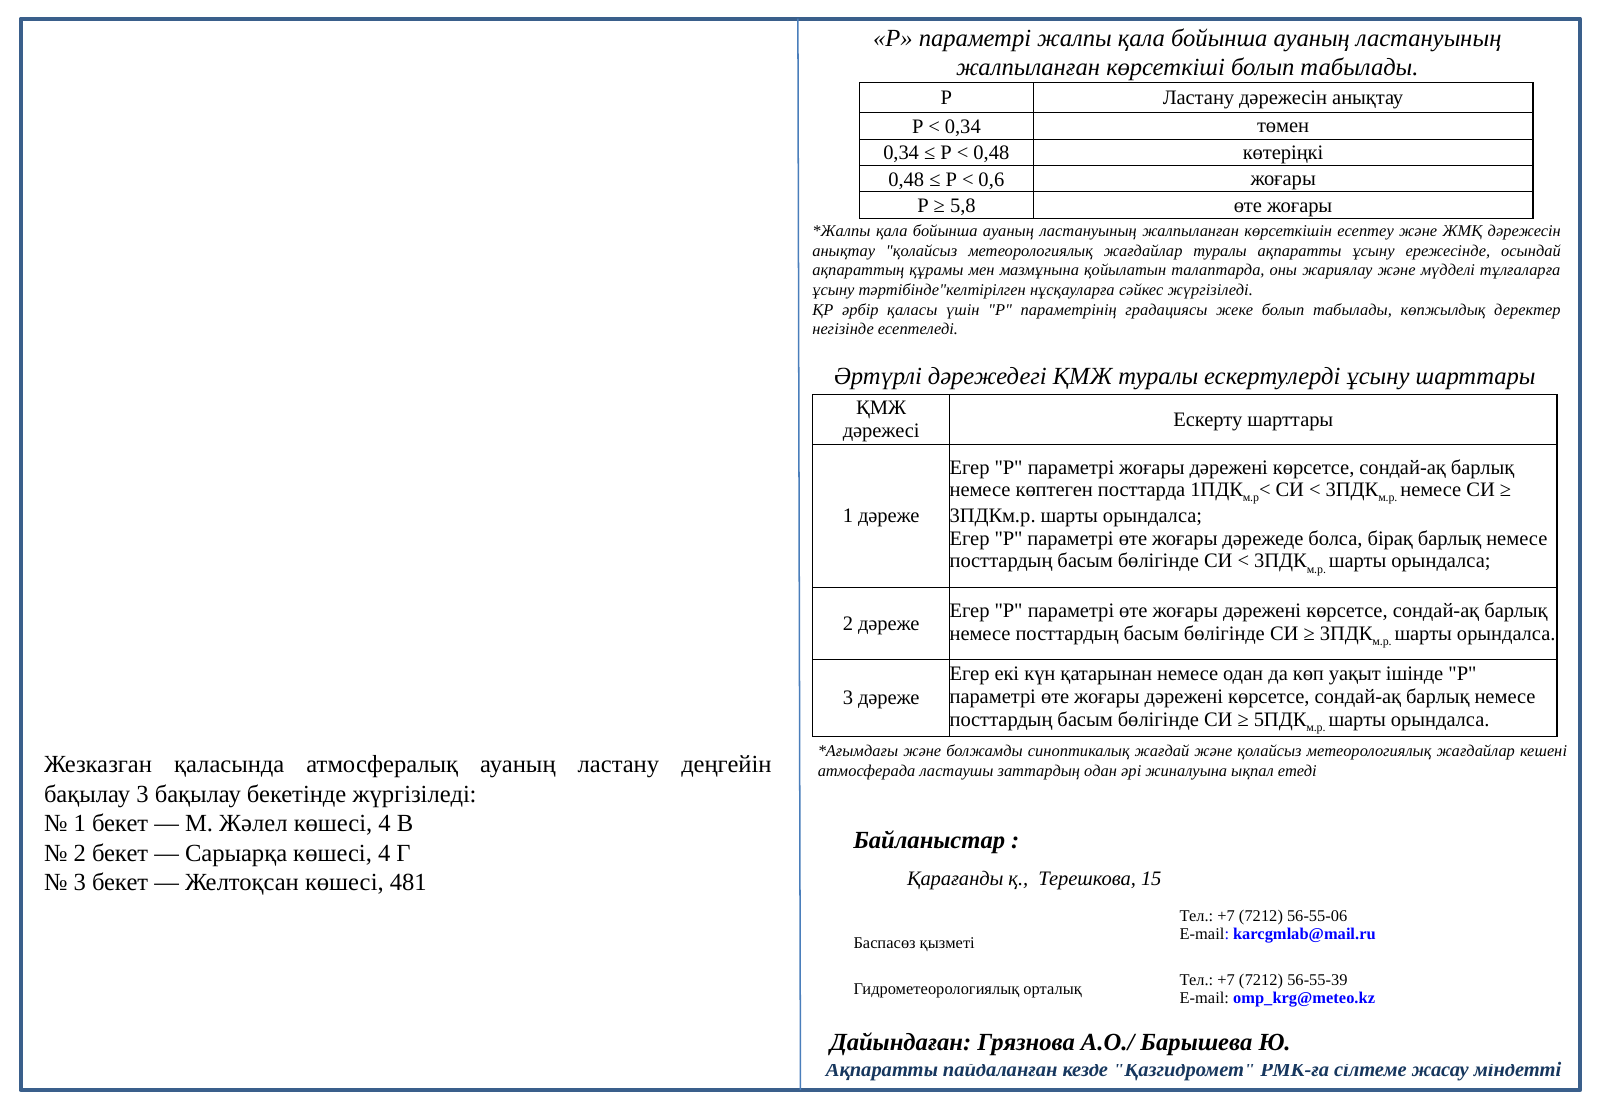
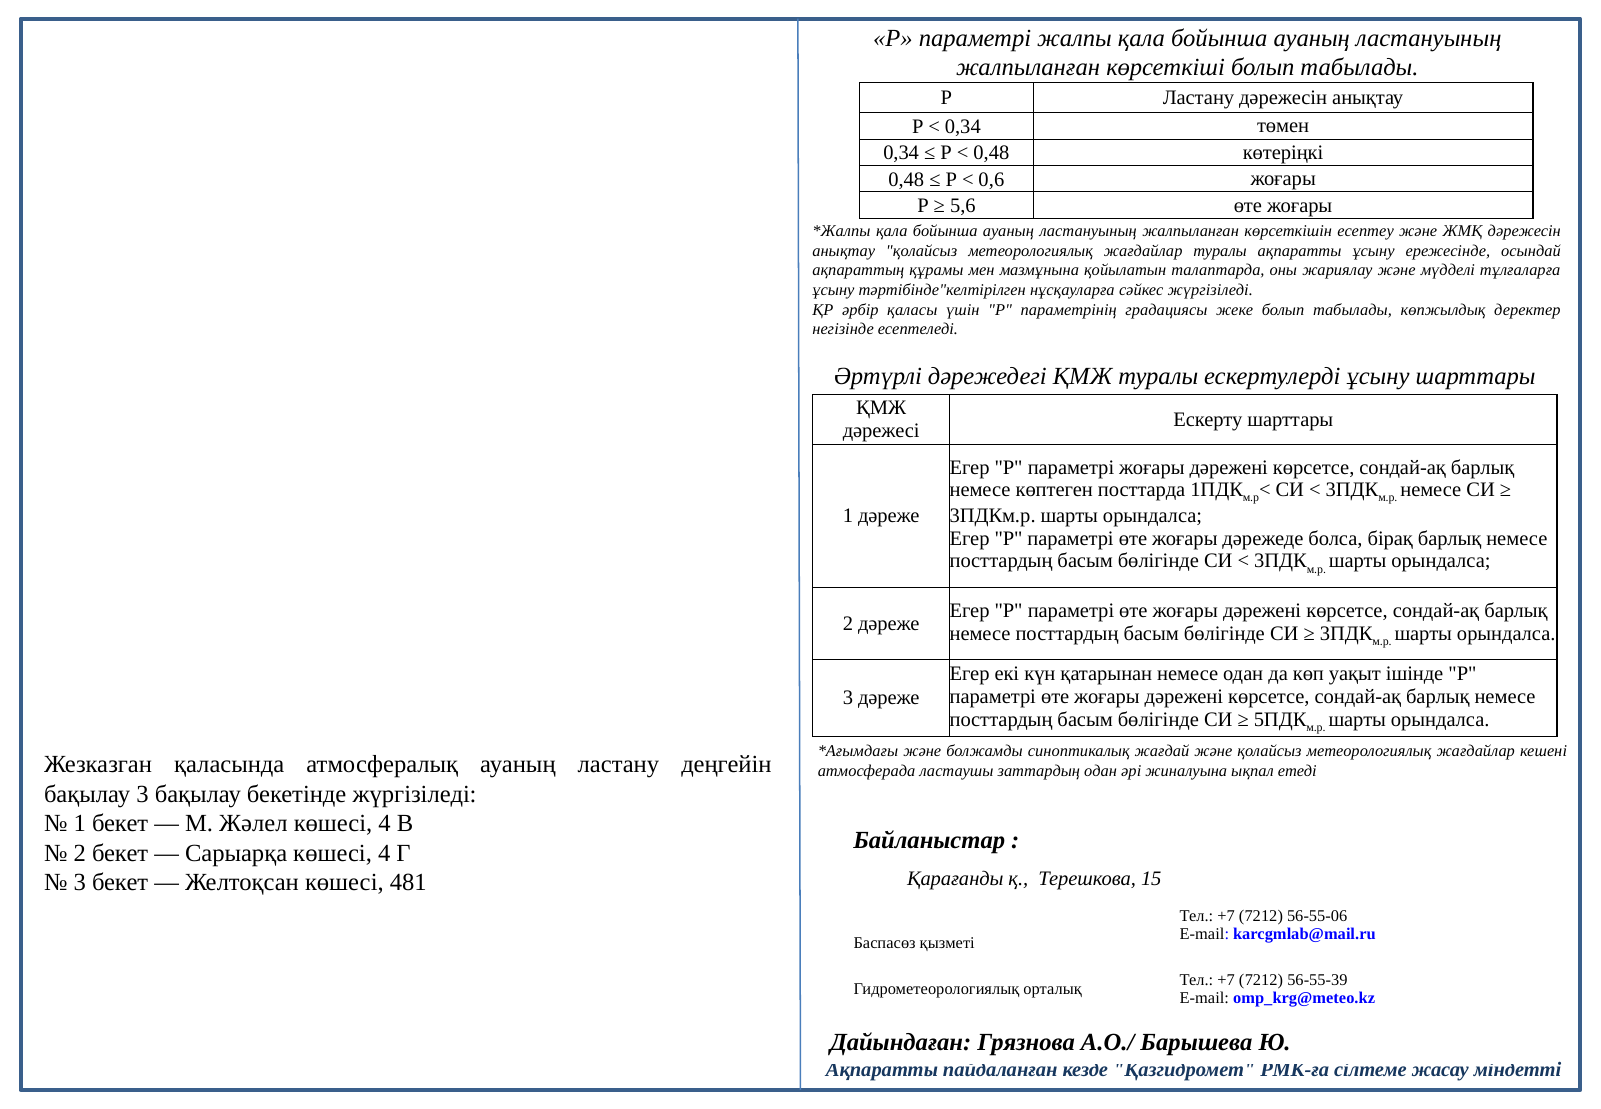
5,8: 5,8 -> 5,6
